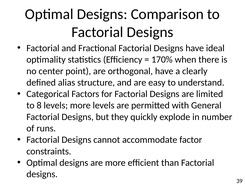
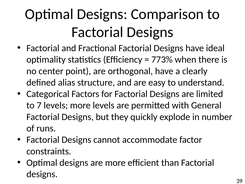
170%: 170% -> 773%
8: 8 -> 7
